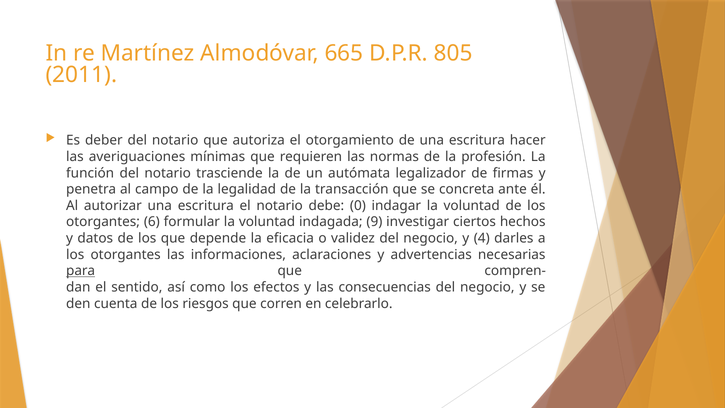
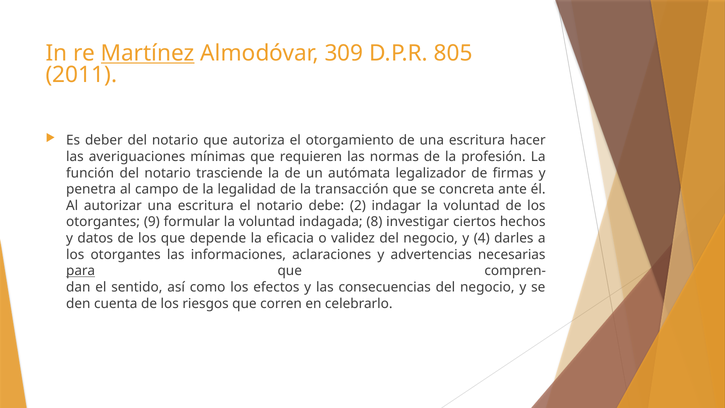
Martínez underline: none -> present
665: 665 -> 309
0: 0 -> 2
6: 6 -> 9
9: 9 -> 8
